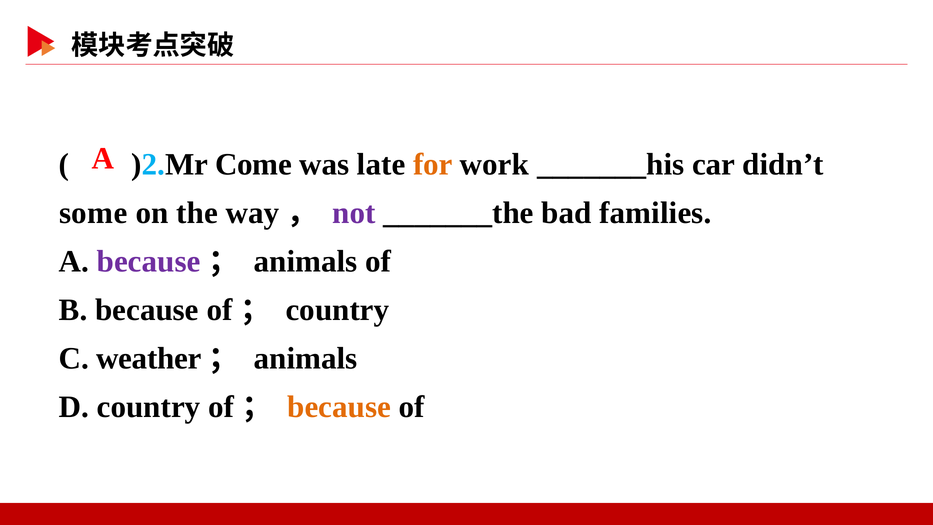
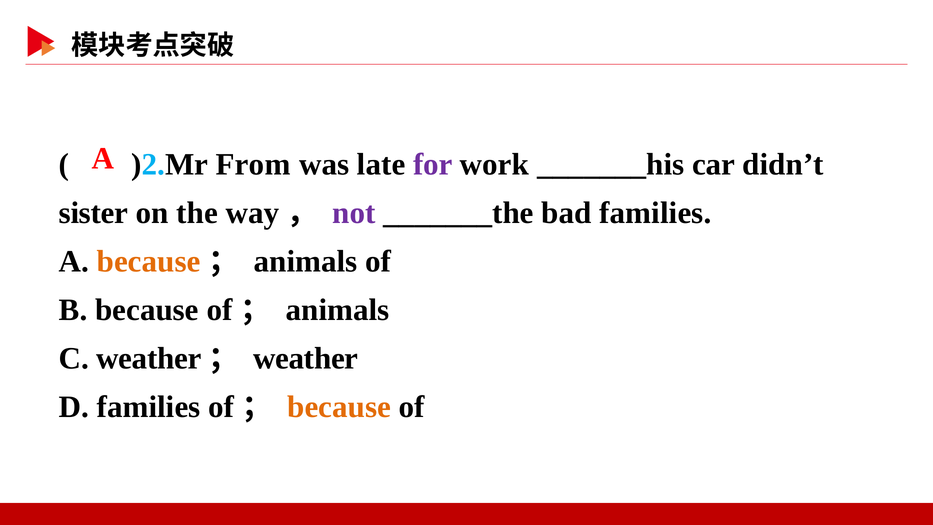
Come: Come -> From
for colour: orange -> purple
some: some -> sister
because at (149, 261) colour: purple -> orange
country at (337, 310): country -> animals
animals at (306, 358): animals -> weather
D country: country -> families
